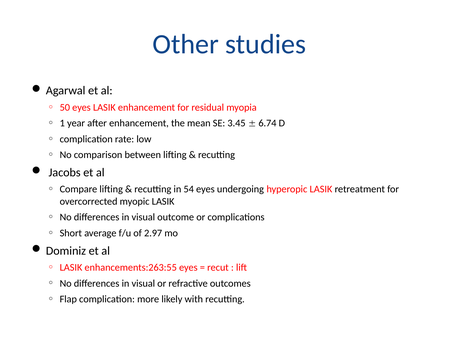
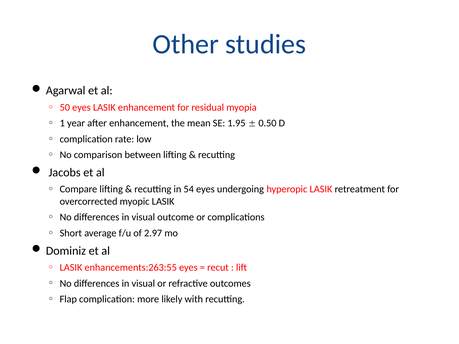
3.45: 3.45 -> 1.95
6.74: 6.74 -> 0.50
